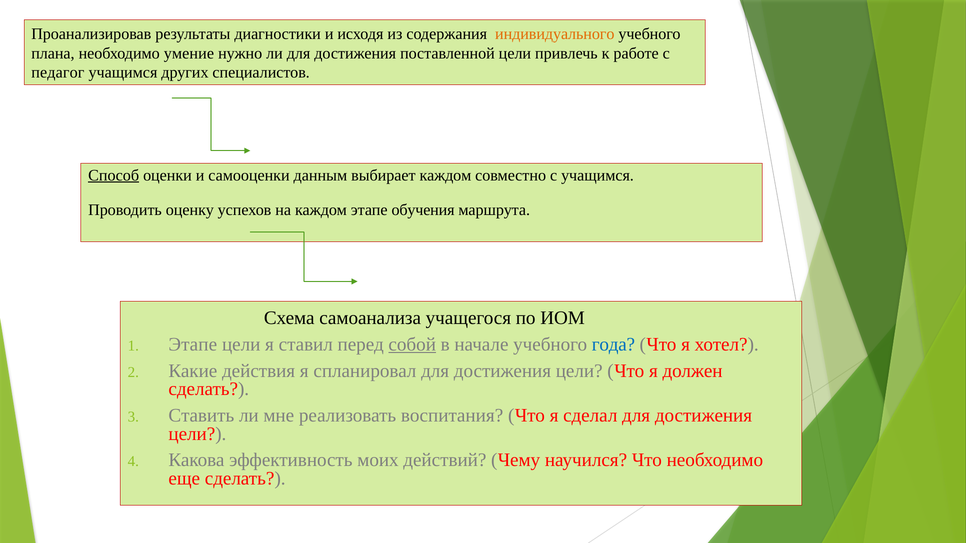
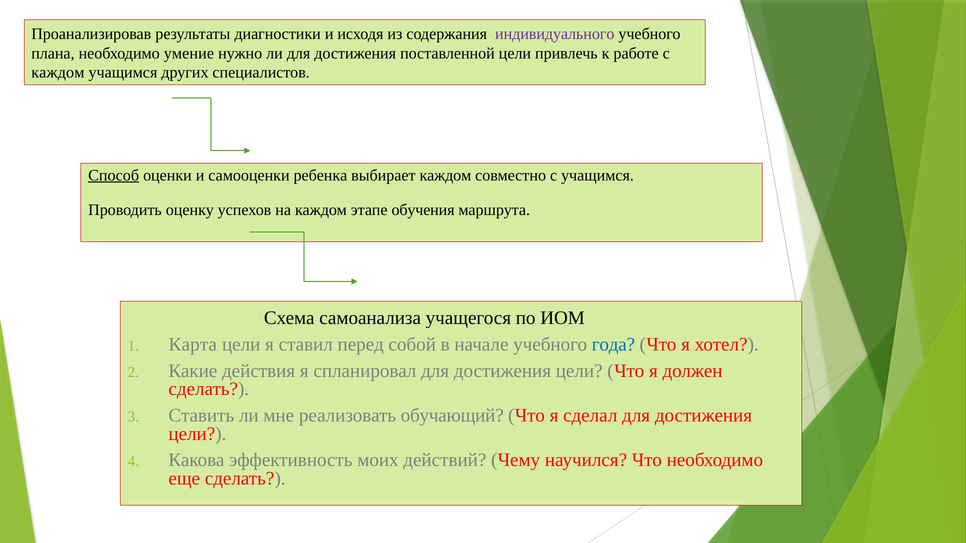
индивидуального colour: orange -> purple
педагог at (58, 73): педагог -> каждом
данным: данным -> ребенка
Этапе at (193, 345): Этапе -> Карта
собой underline: present -> none
воспитания: воспитания -> обучающий
